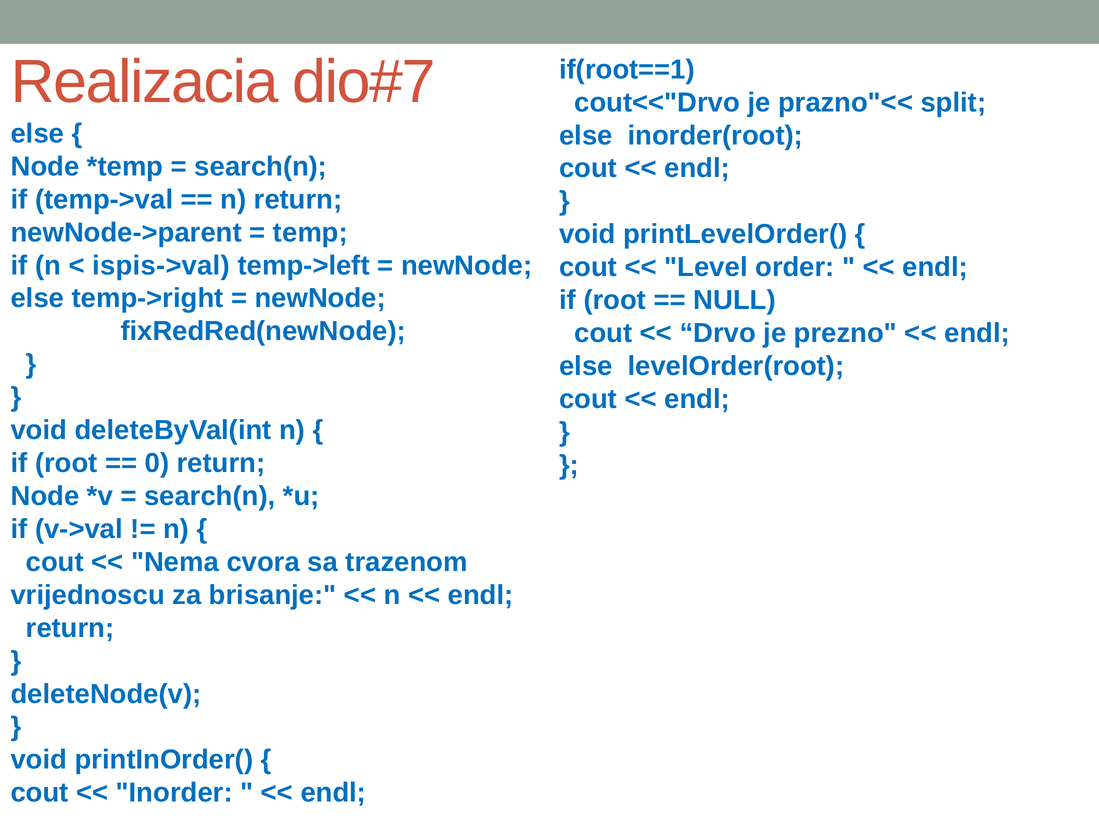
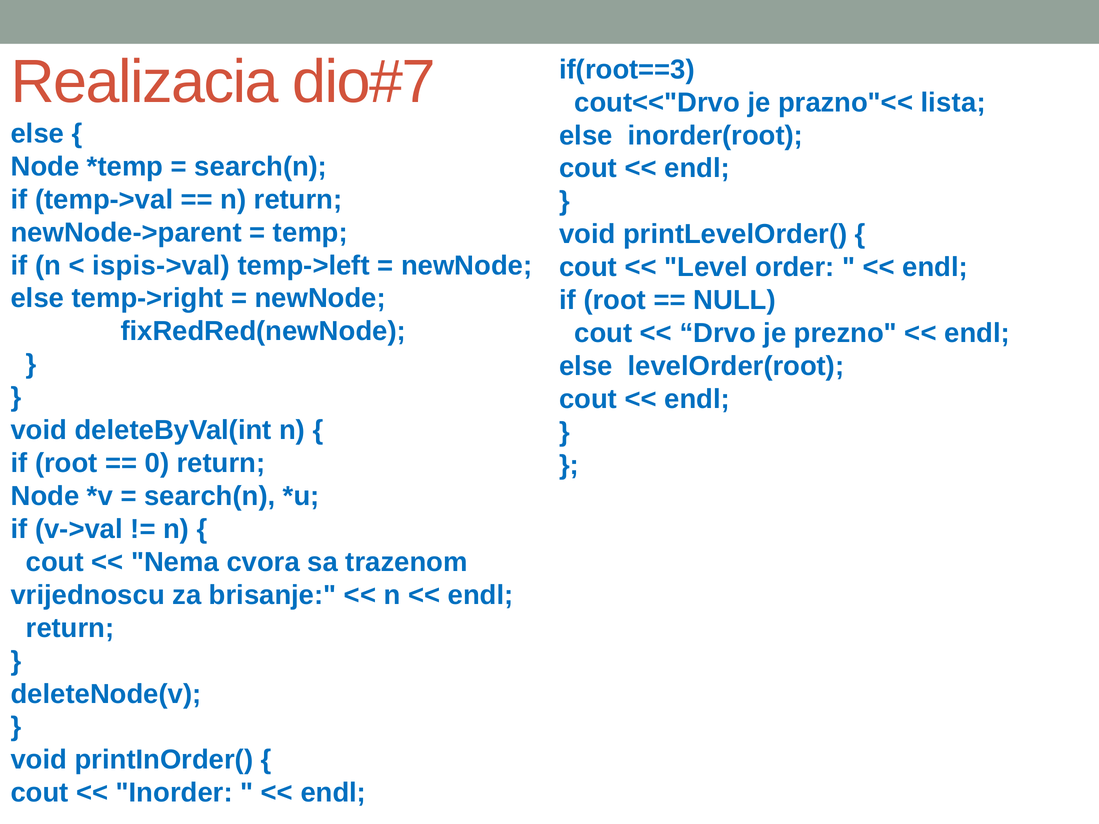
if(root==1: if(root==1 -> if(root==3
split: split -> lista
